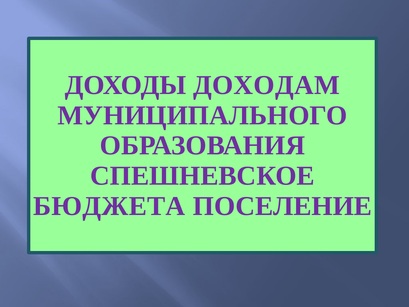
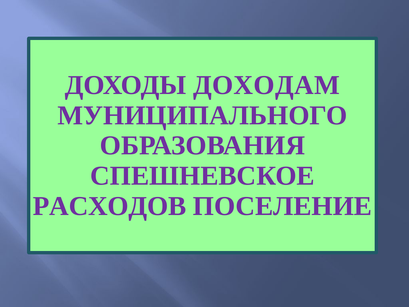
БЮДЖЕТА: БЮДЖЕТА -> РАСХОДОВ
